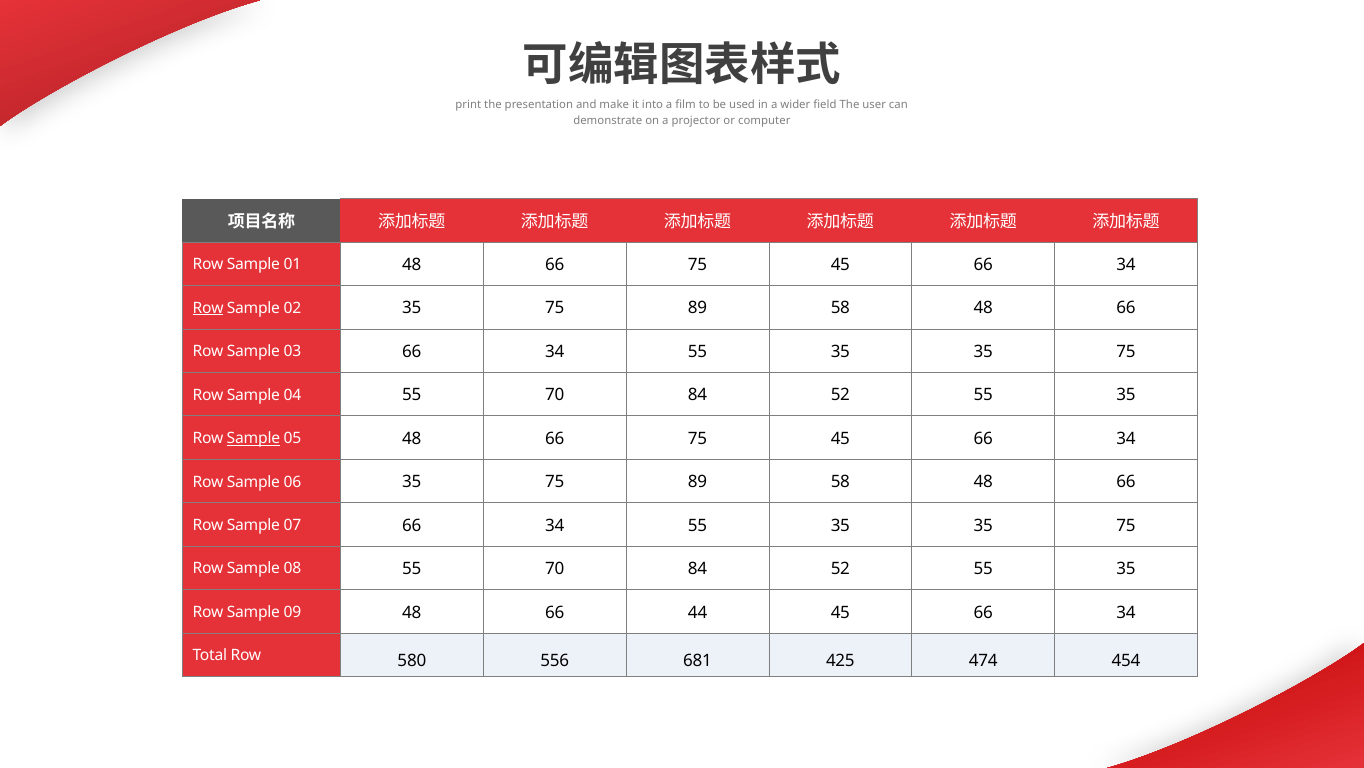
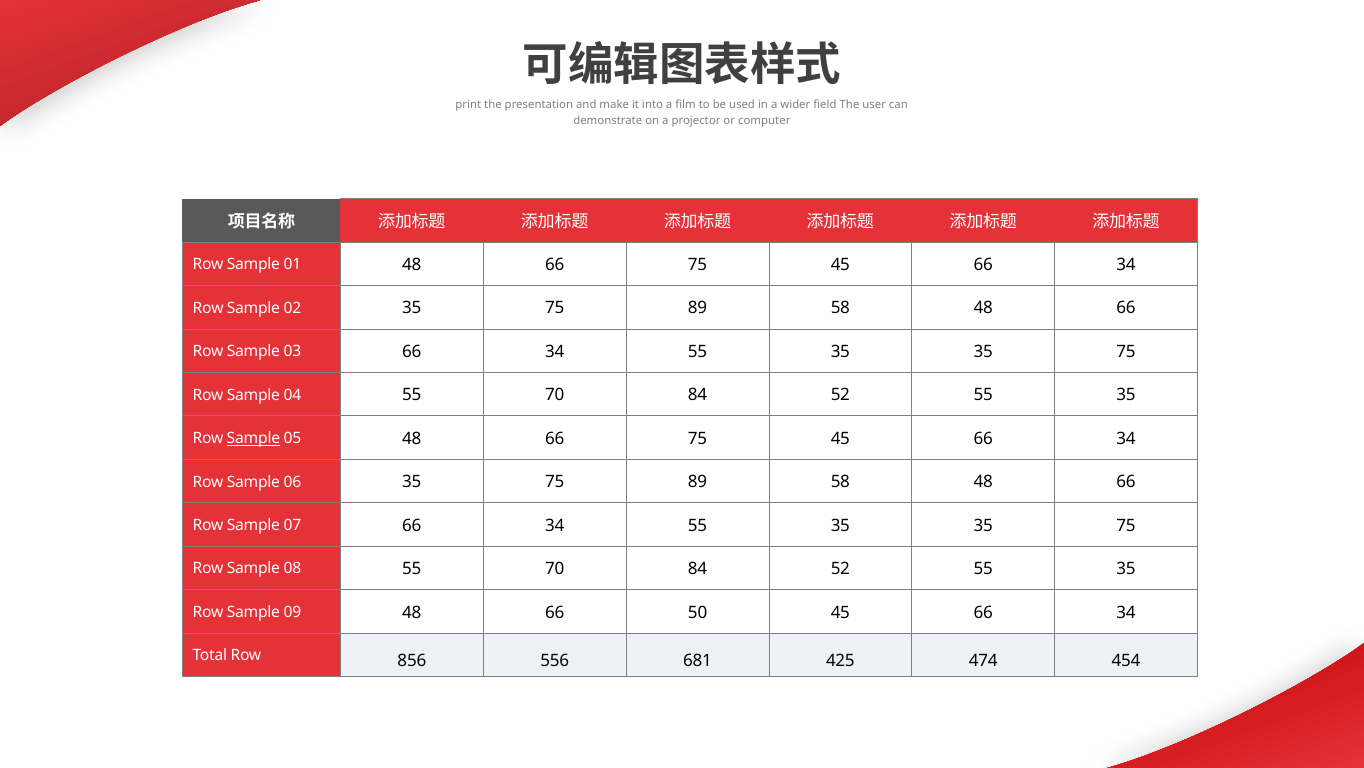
Row at (208, 308) underline: present -> none
44: 44 -> 50
580: 580 -> 856
